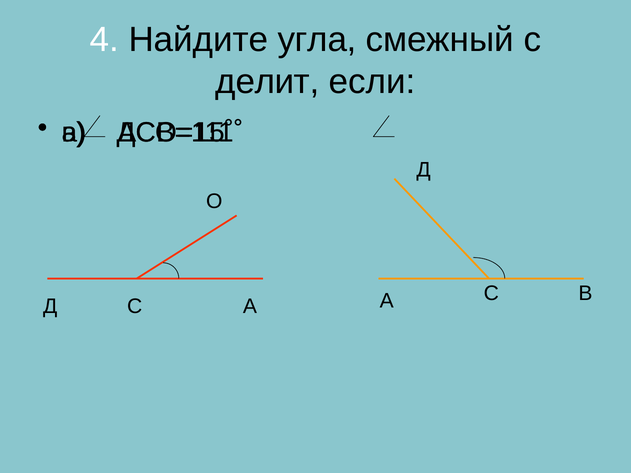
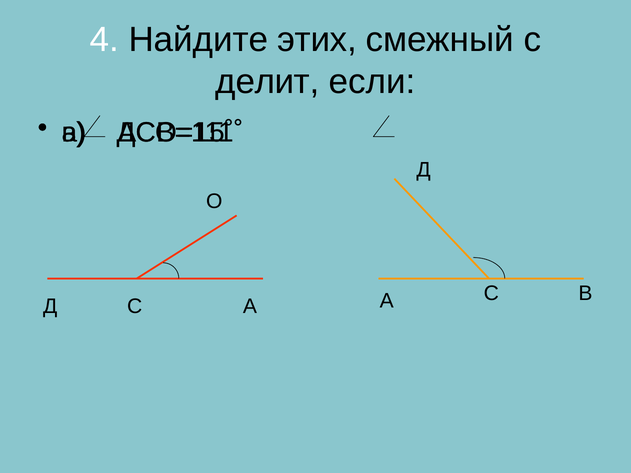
угла: угла -> этих
